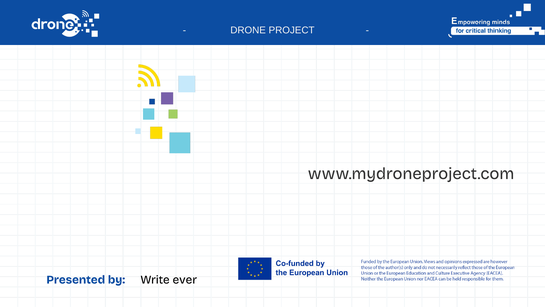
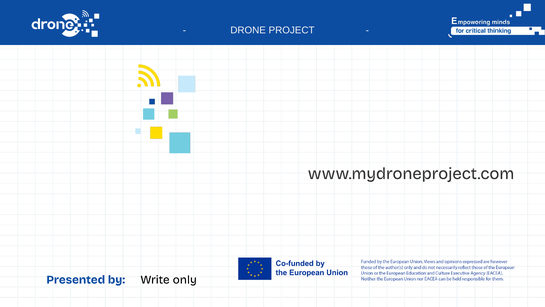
ever: ever -> only
